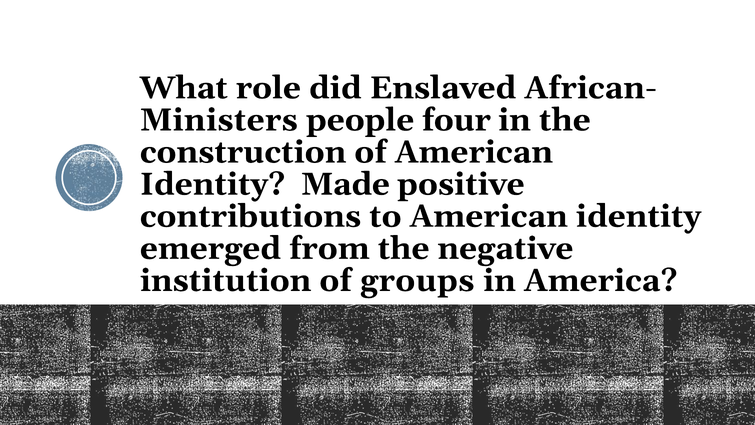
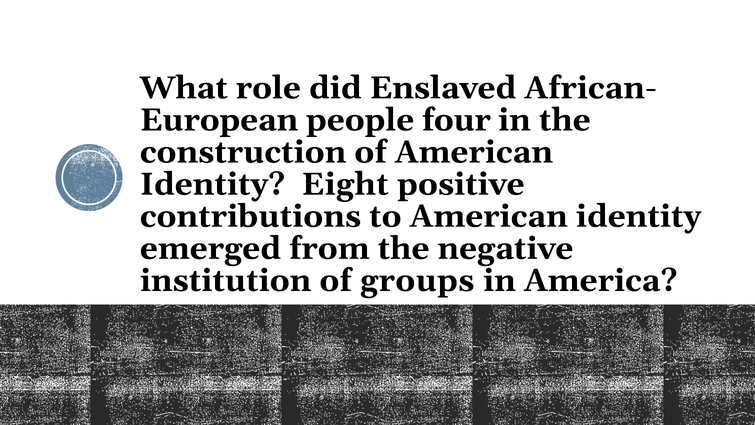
Ministers: Ministers -> European
Made: Made -> Eight
